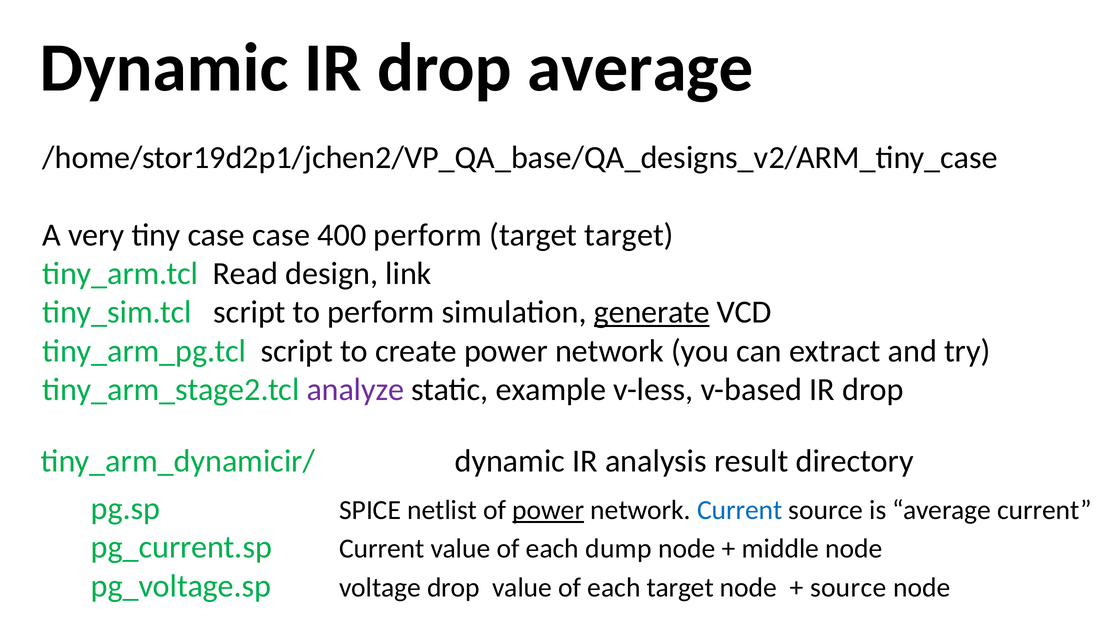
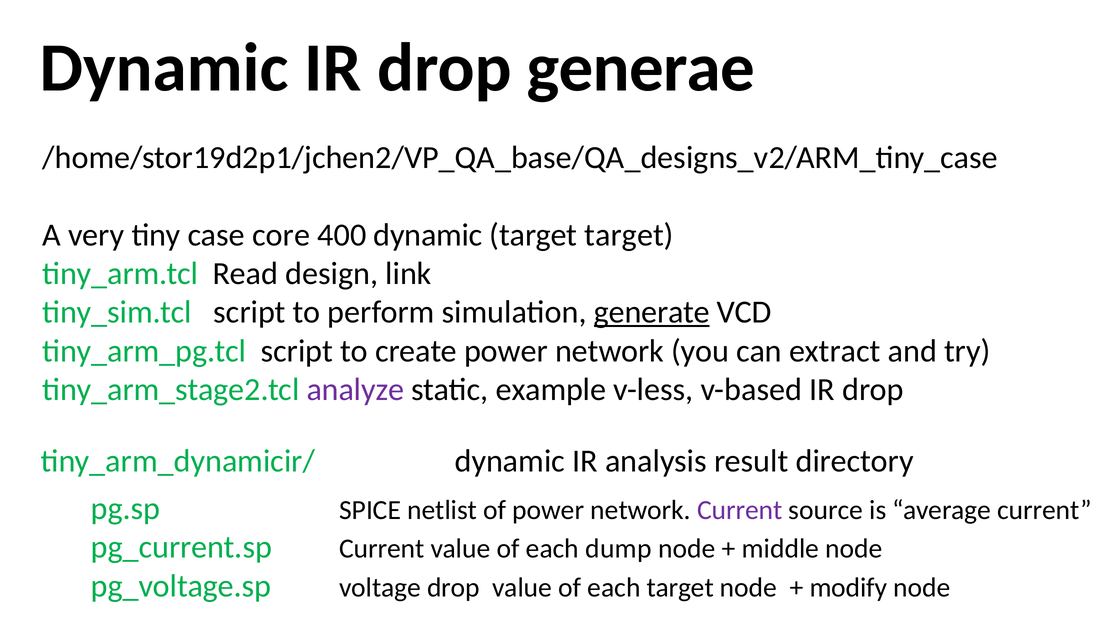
drop average: average -> generae
case case: case -> core
400 perform: perform -> dynamic
power at (548, 510) underline: present -> none
Current at (740, 510) colour: blue -> purple
source at (848, 587): source -> modify
